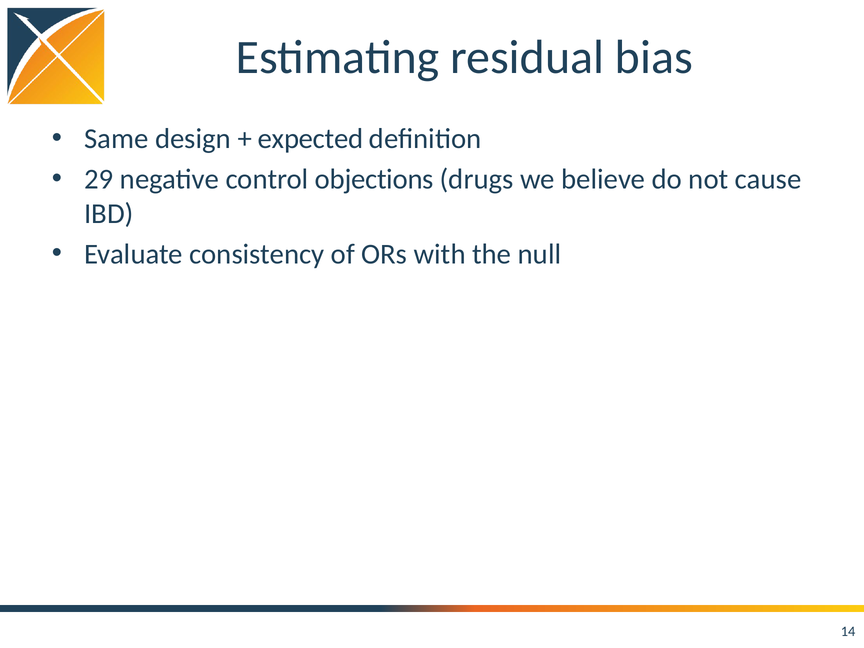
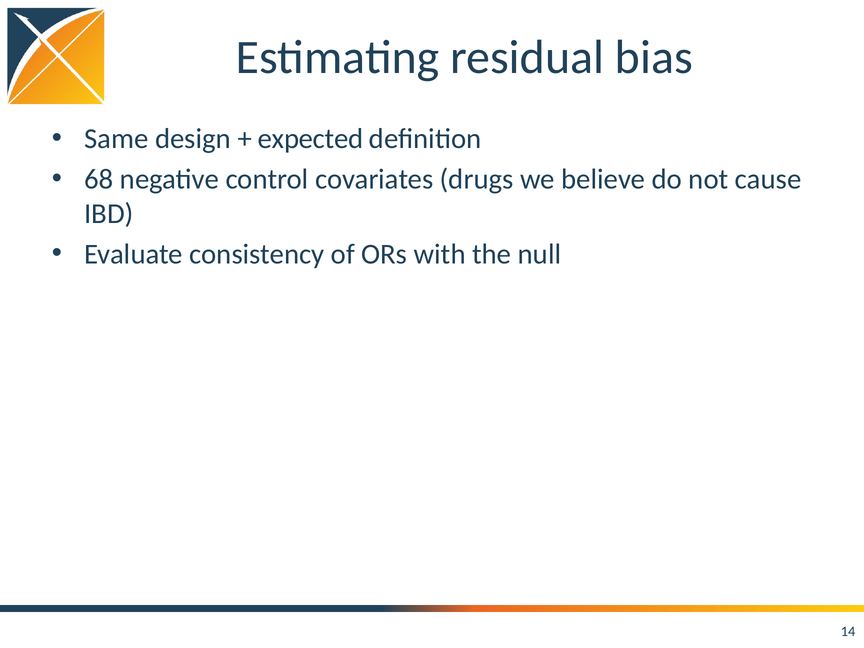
29: 29 -> 68
objections: objections -> covariates
